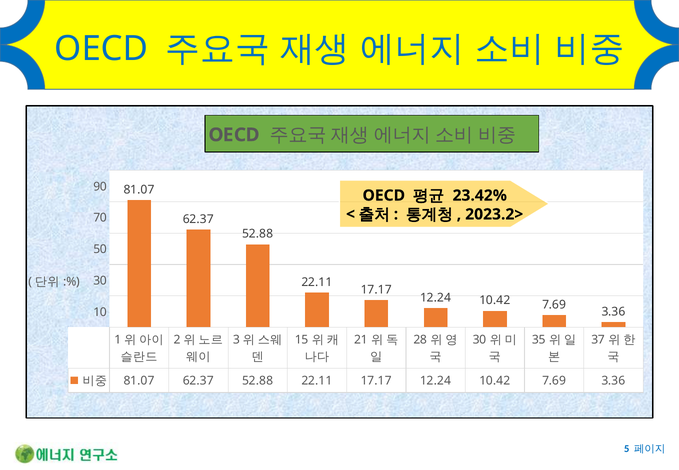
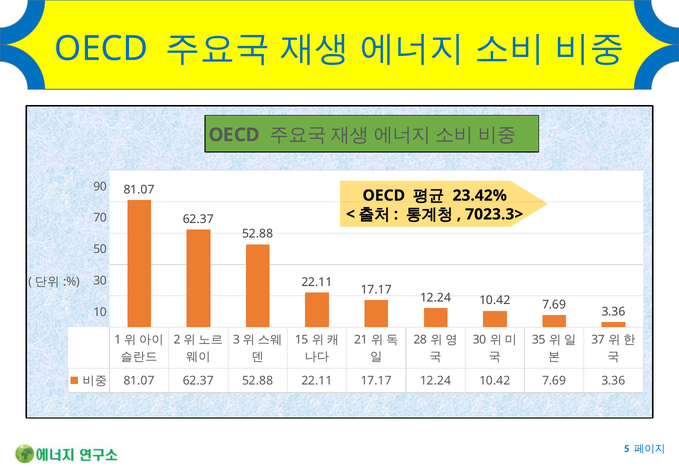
2023.2>: 2023.2> -> 7023.3>
